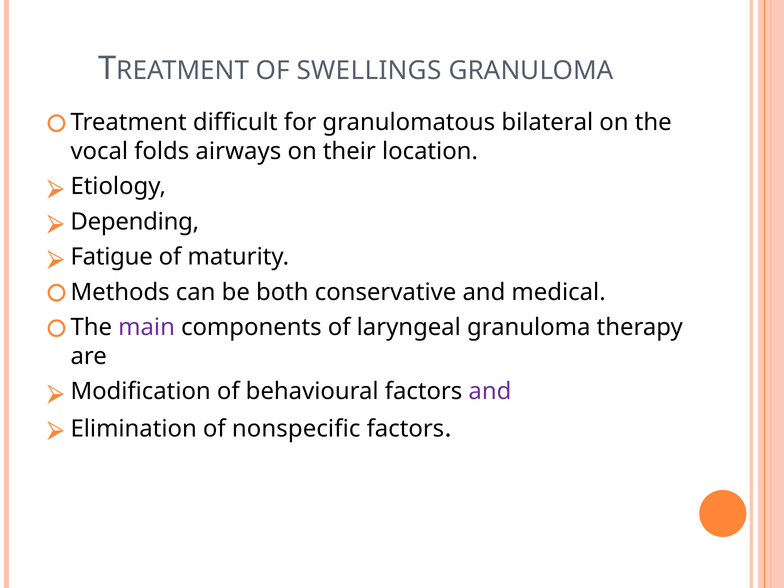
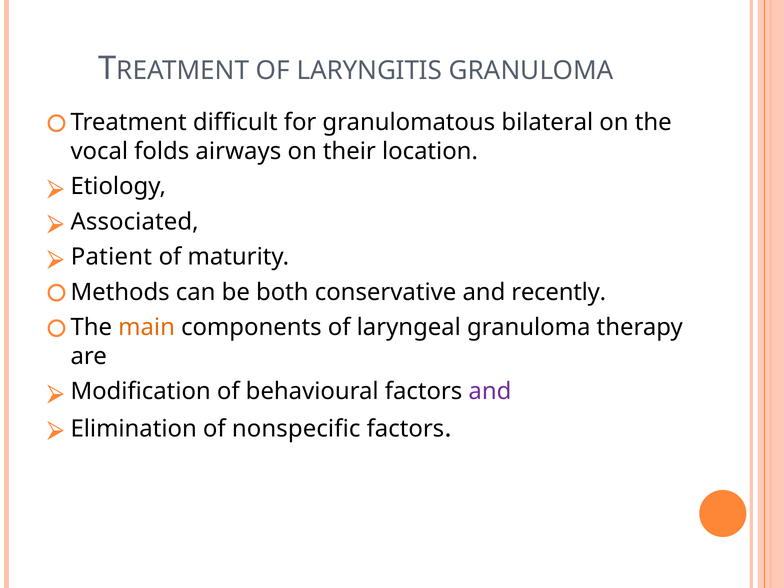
SWELLINGS: SWELLINGS -> LARYNGITIS
Depending: Depending -> Associated
Fatigue: Fatigue -> Patient
medical: medical -> recently
main colour: purple -> orange
